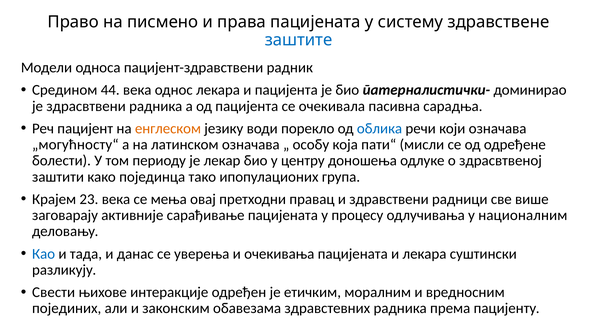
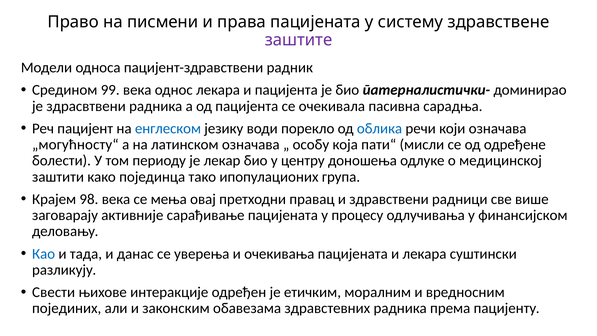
писмено: писмено -> писмени
заштите colour: blue -> purple
44: 44 -> 99
енглеском colour: orange -> blue
здрасвтвеној: здрасвтвеној -> медицинској
23: 23 -> 98
националним: националним -> финансијском
